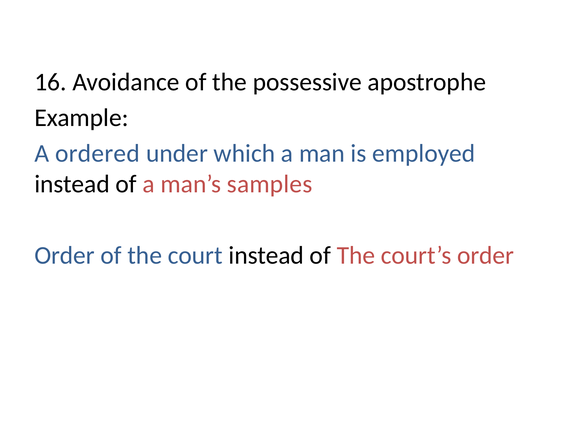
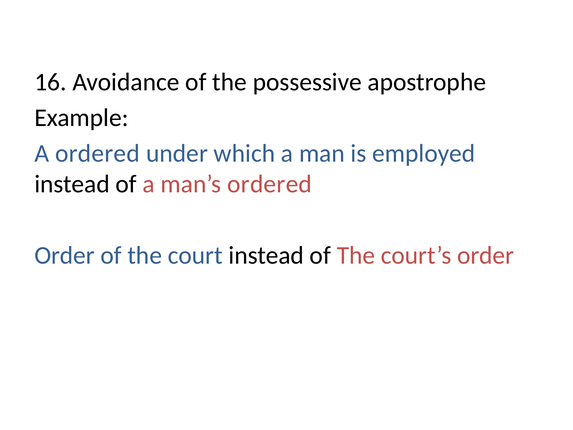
man’s samples: samples -> ordered
